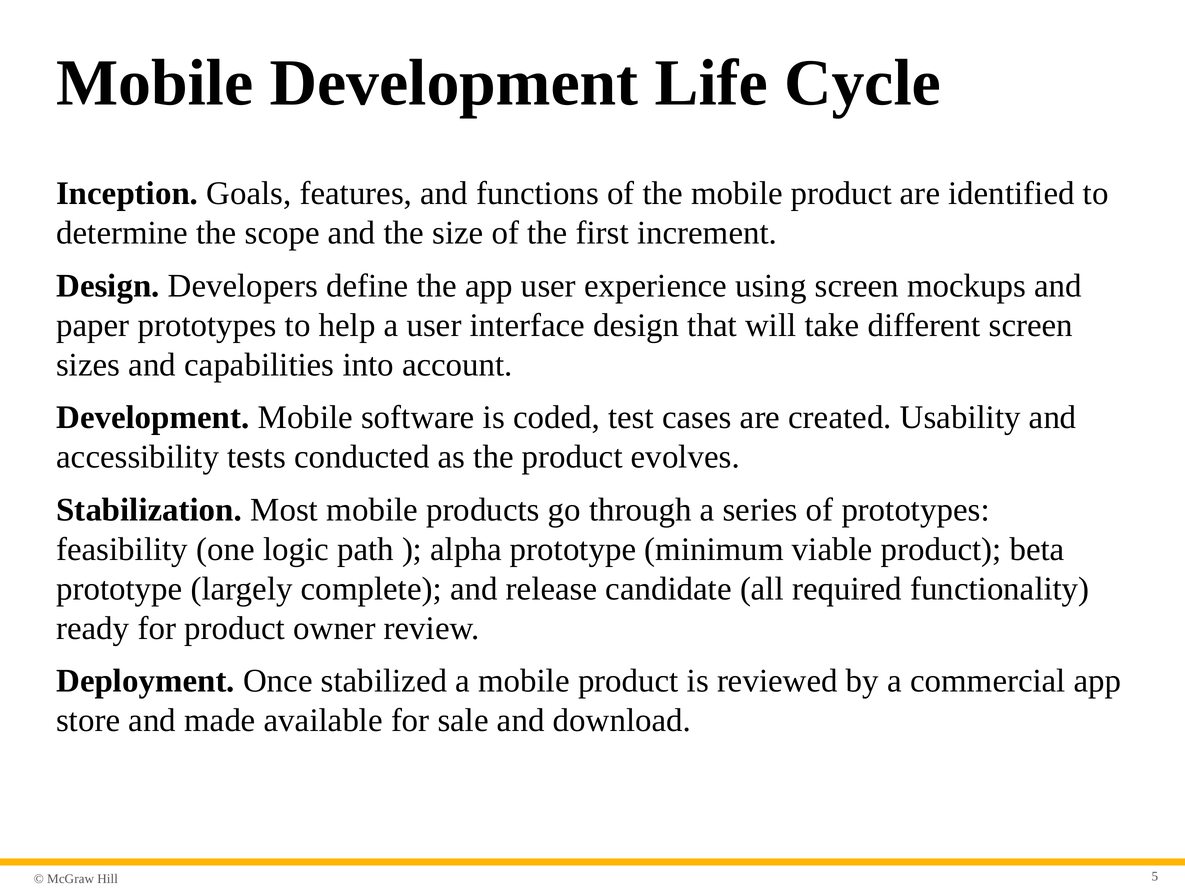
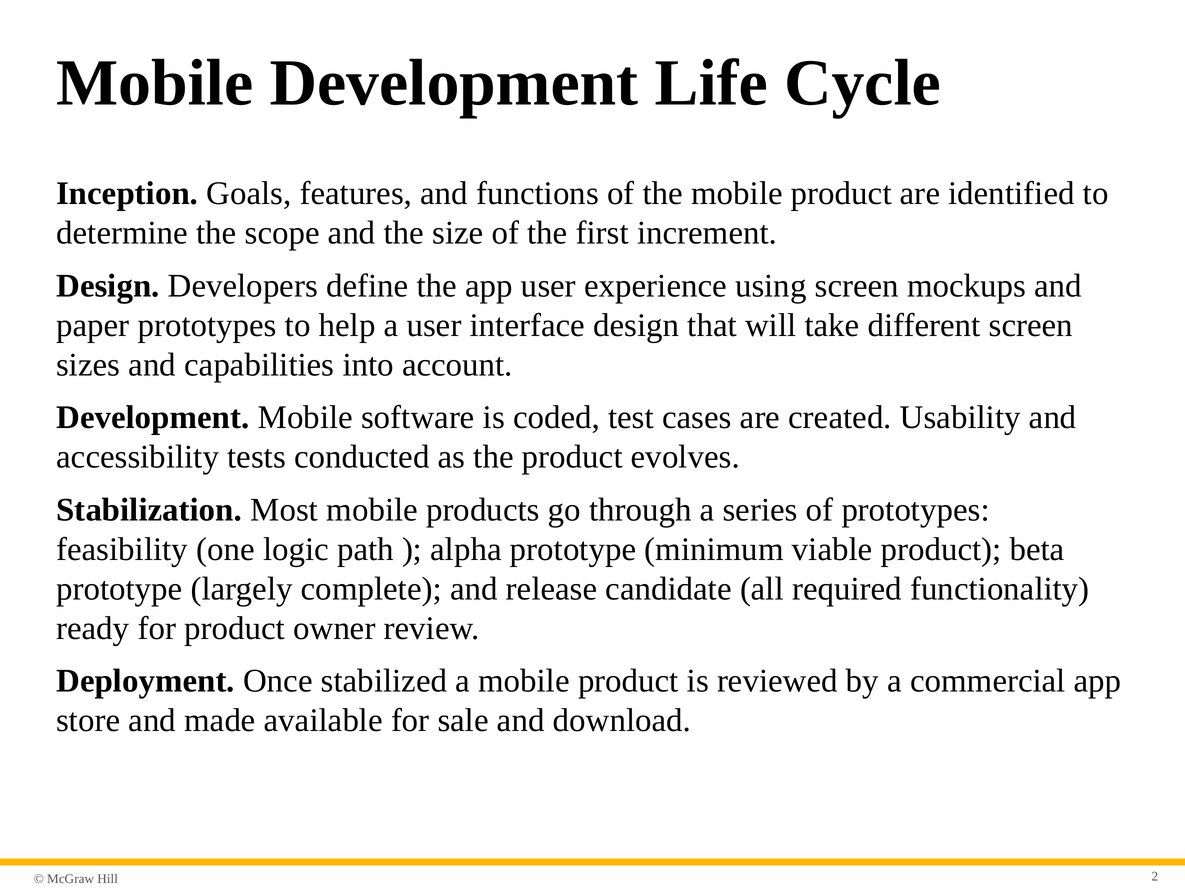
5: 5 -> 2
